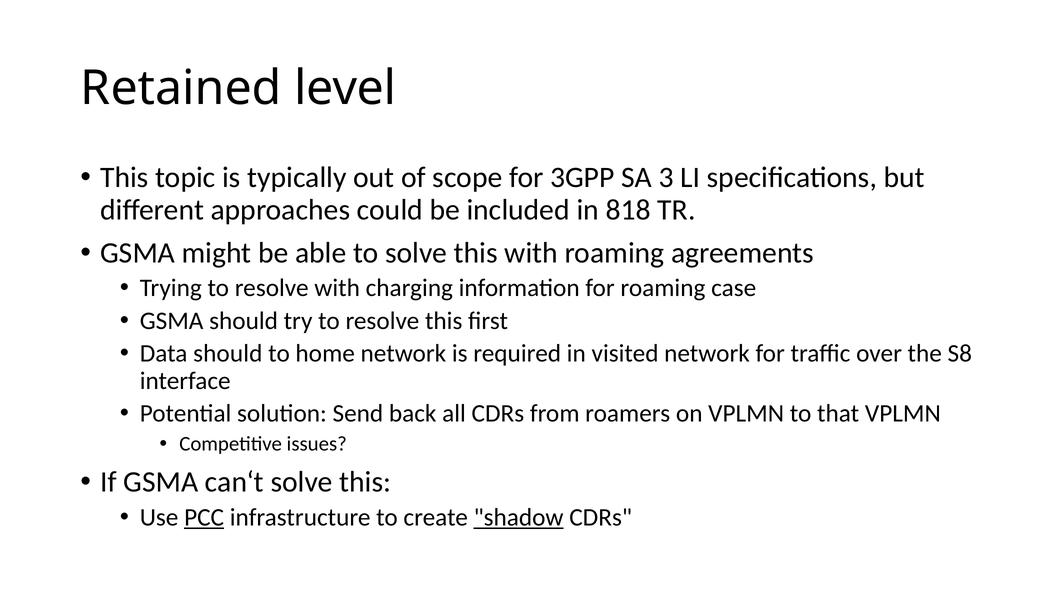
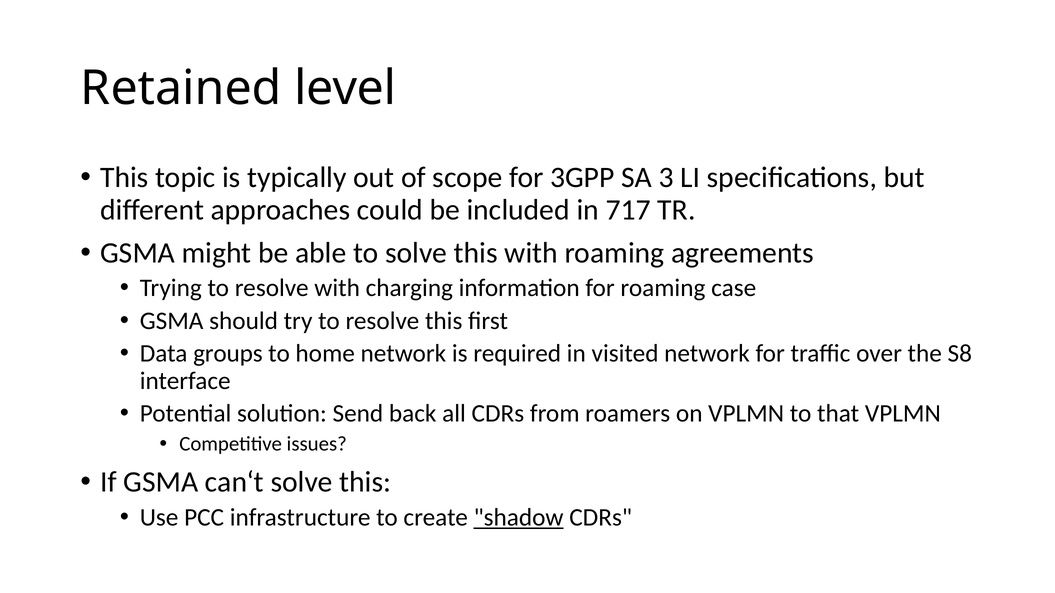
818: 818 -> 717
Data should: should -> groups
PCC underline: present -> none
